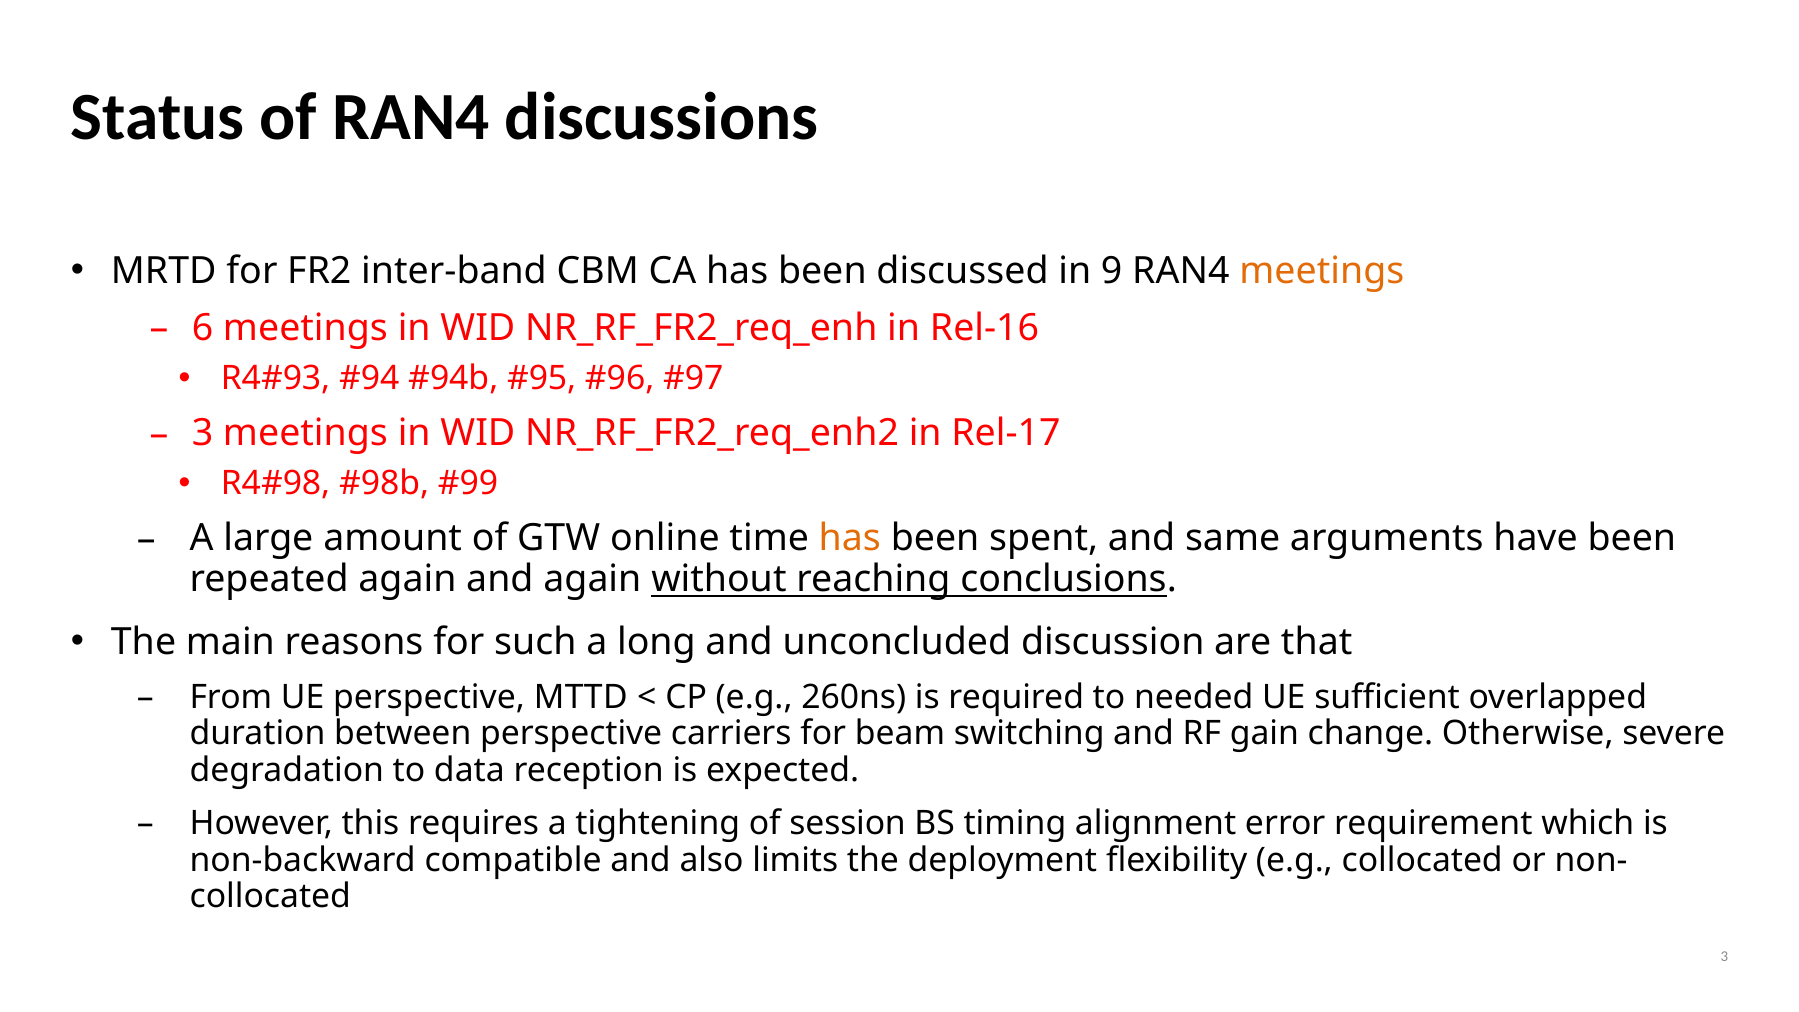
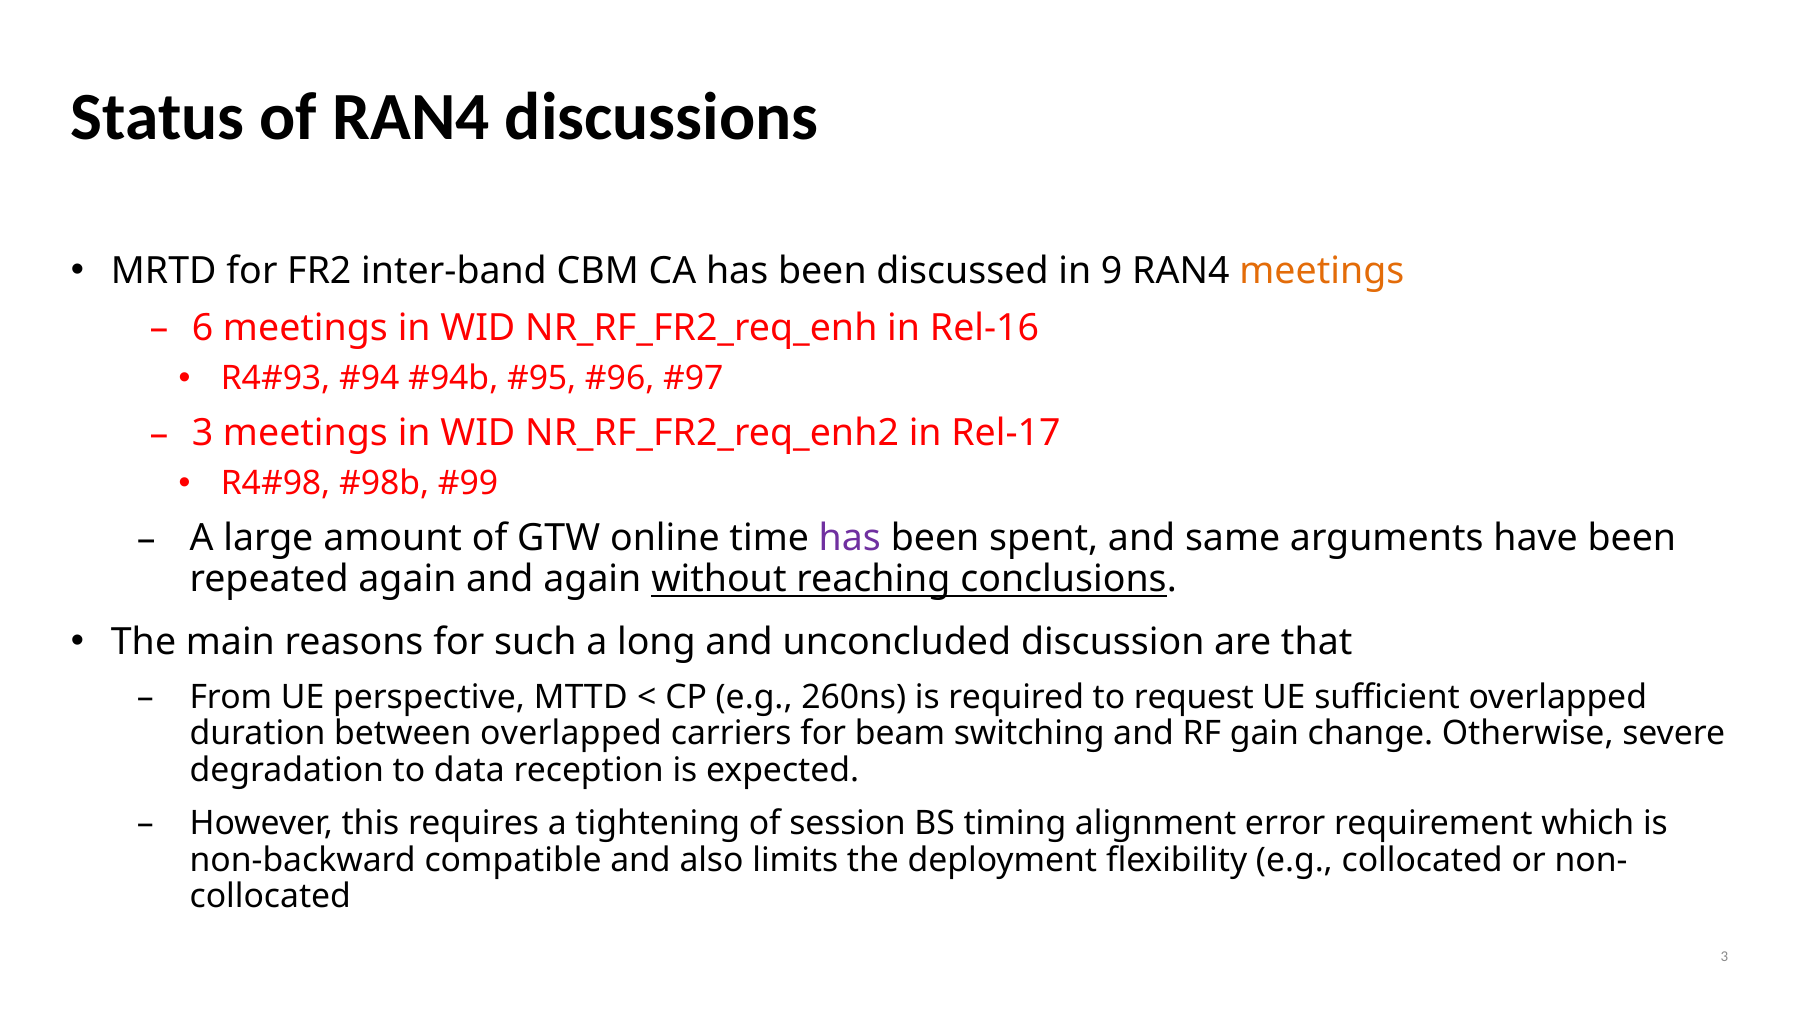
has at (850, 538) colour: orange -> purple
needed: needed -> request
between perspective: perspective -> overlapped
